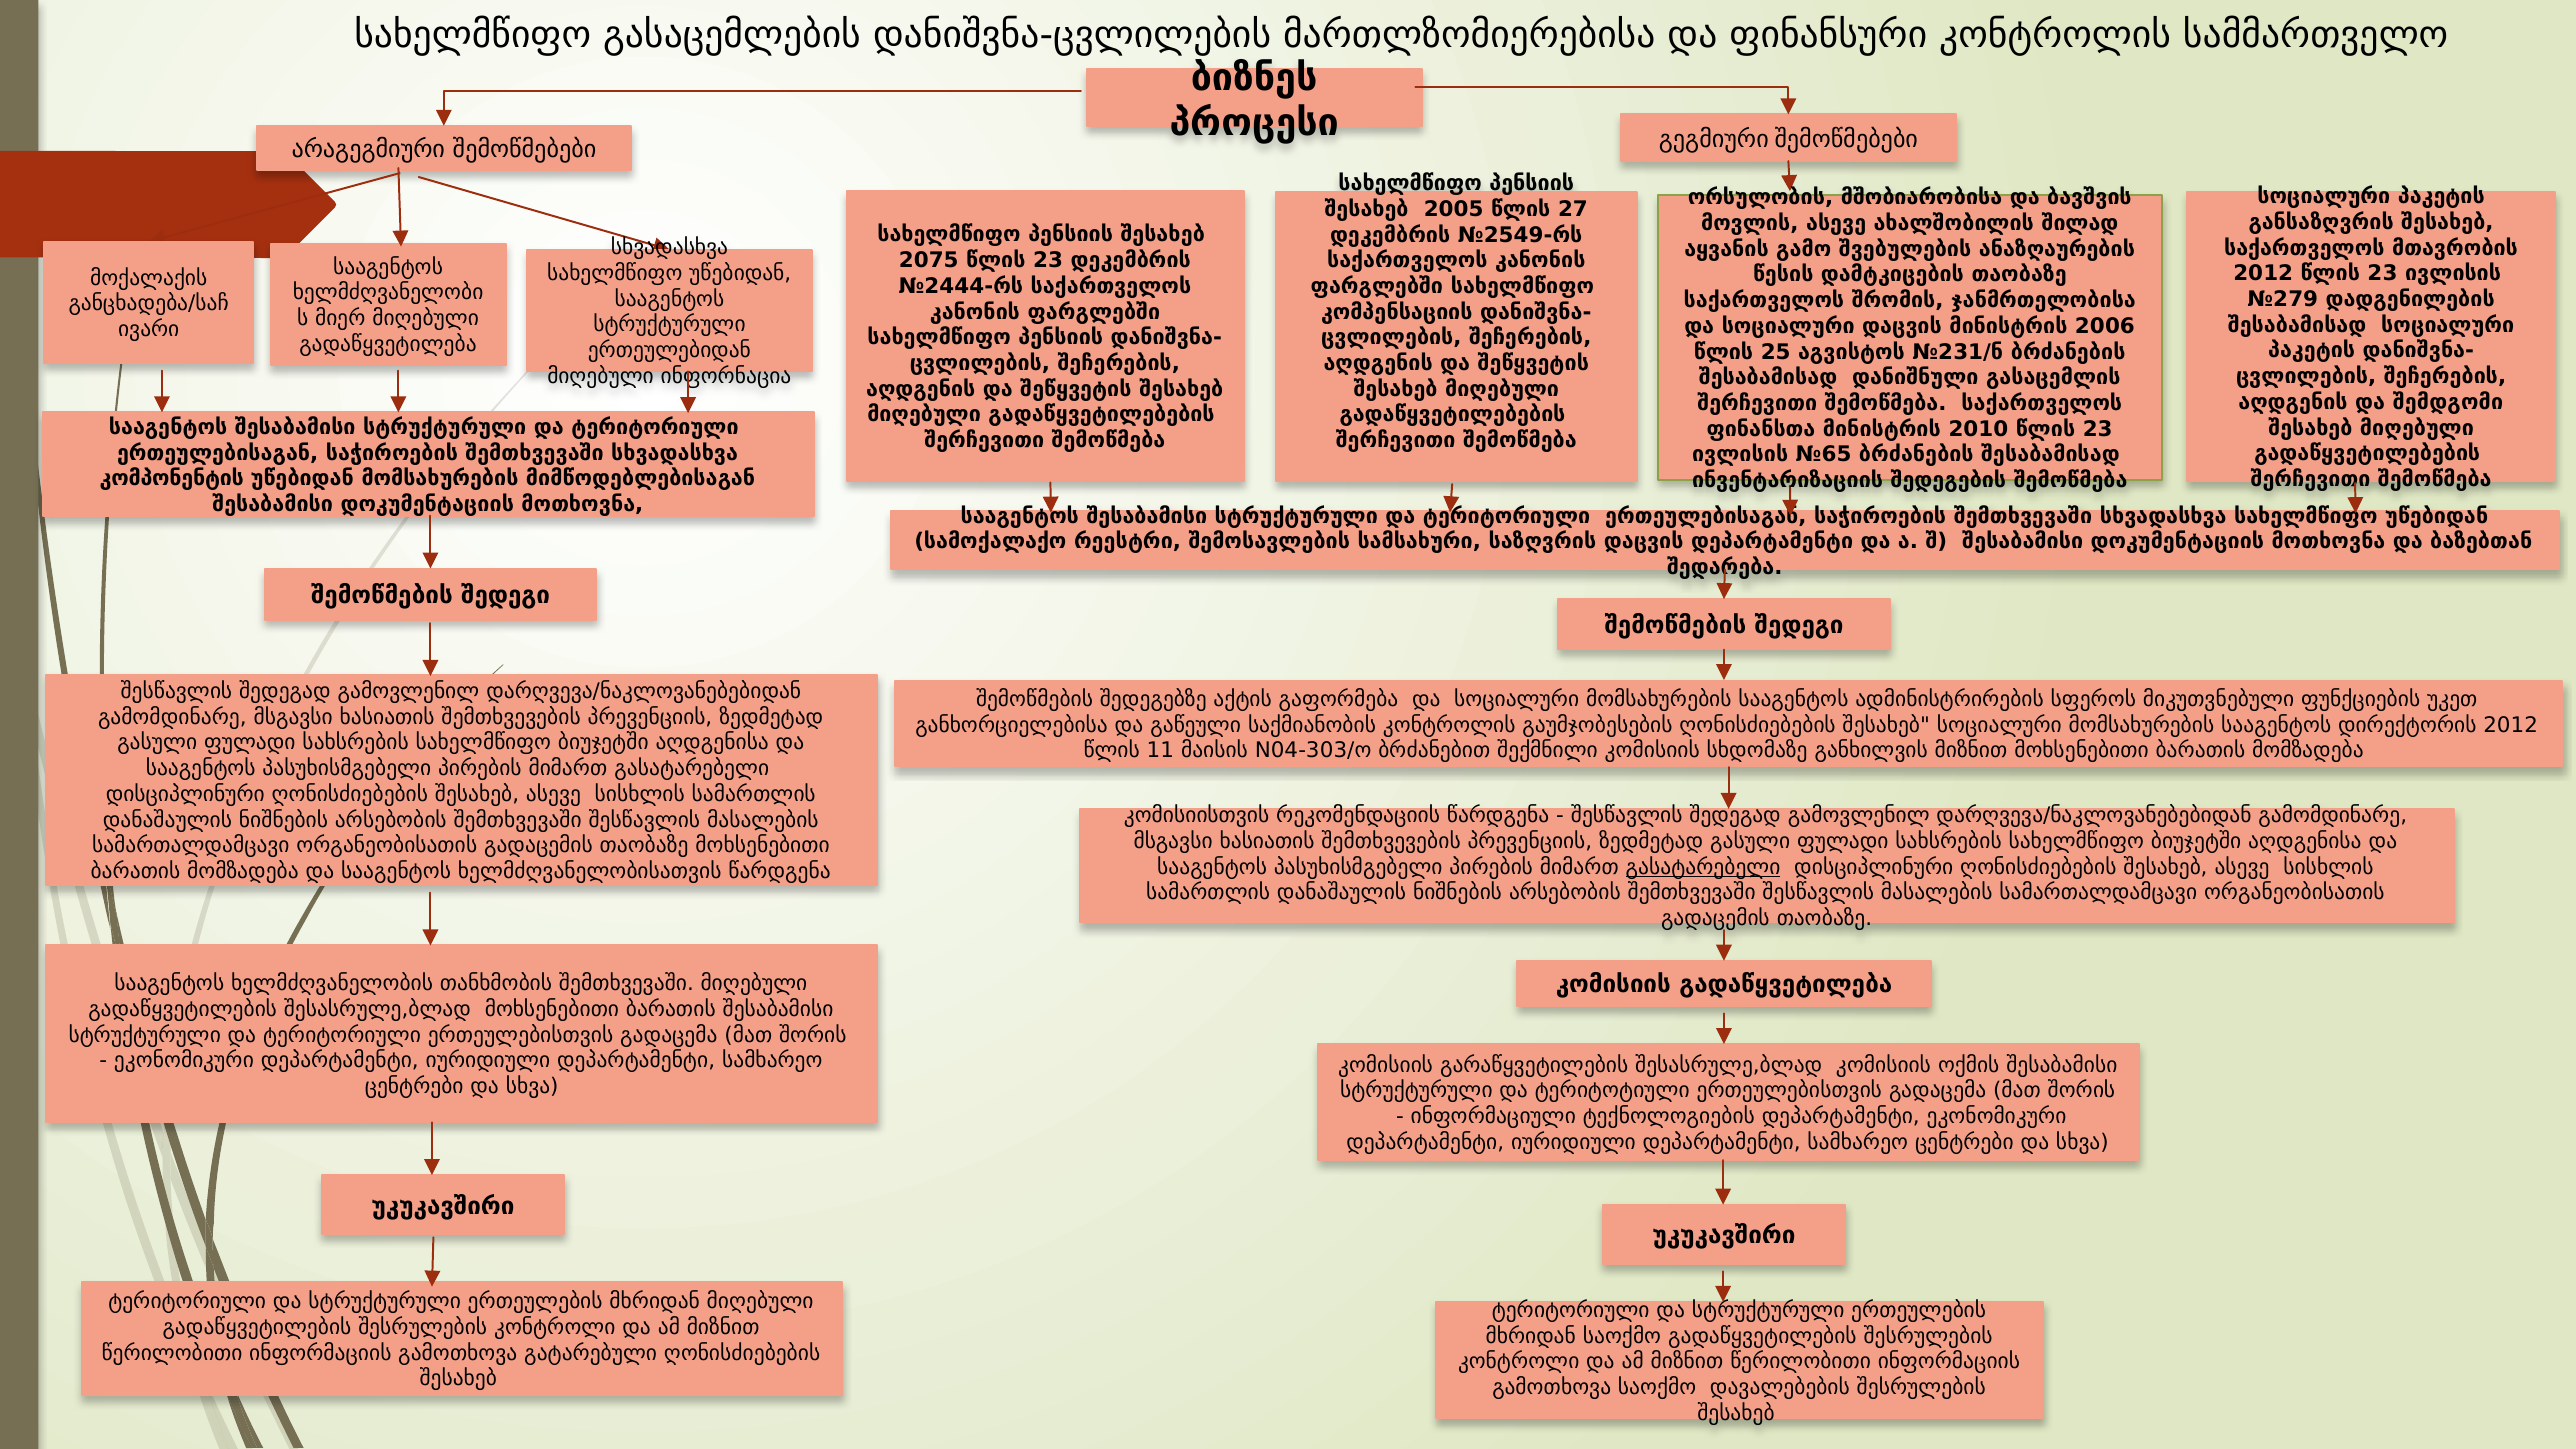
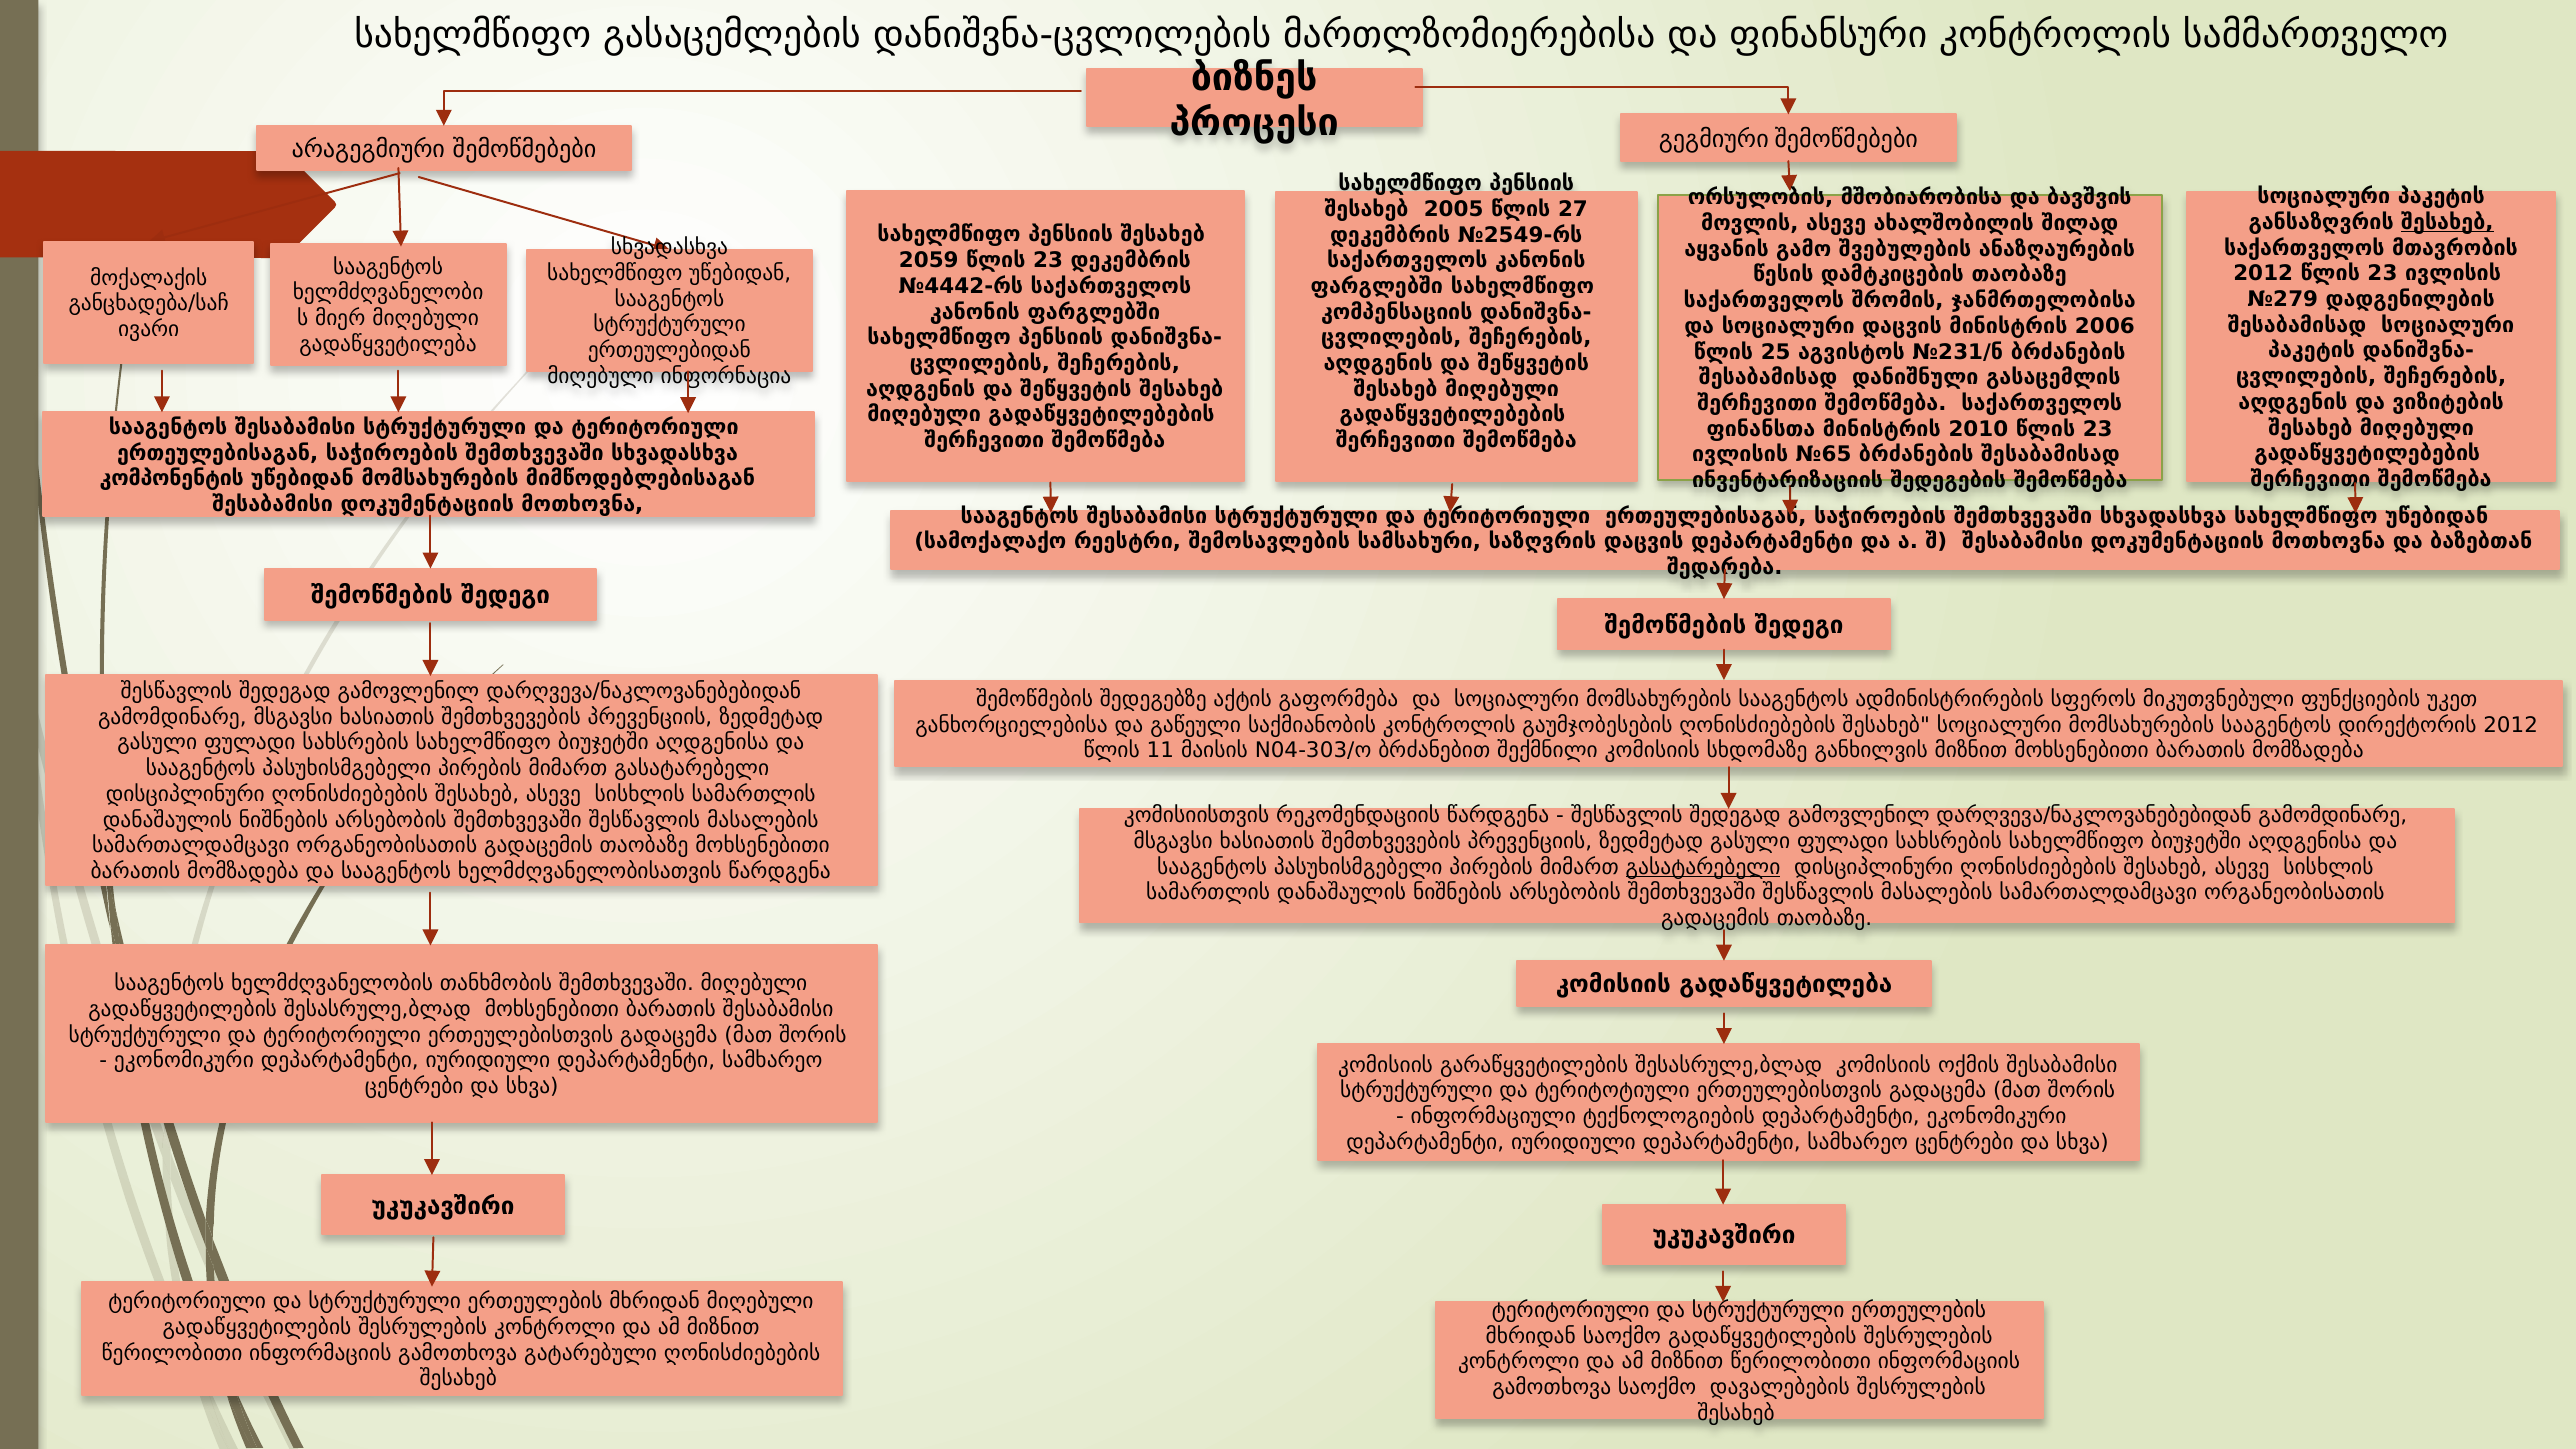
შესახებ at (2447, 222) underline: none -> present
2075: 2075 -> 2059
№2444-რს: №2444-რს -> №4442-რს
შემდგომი: შემდგომი -> ვიზიტების
